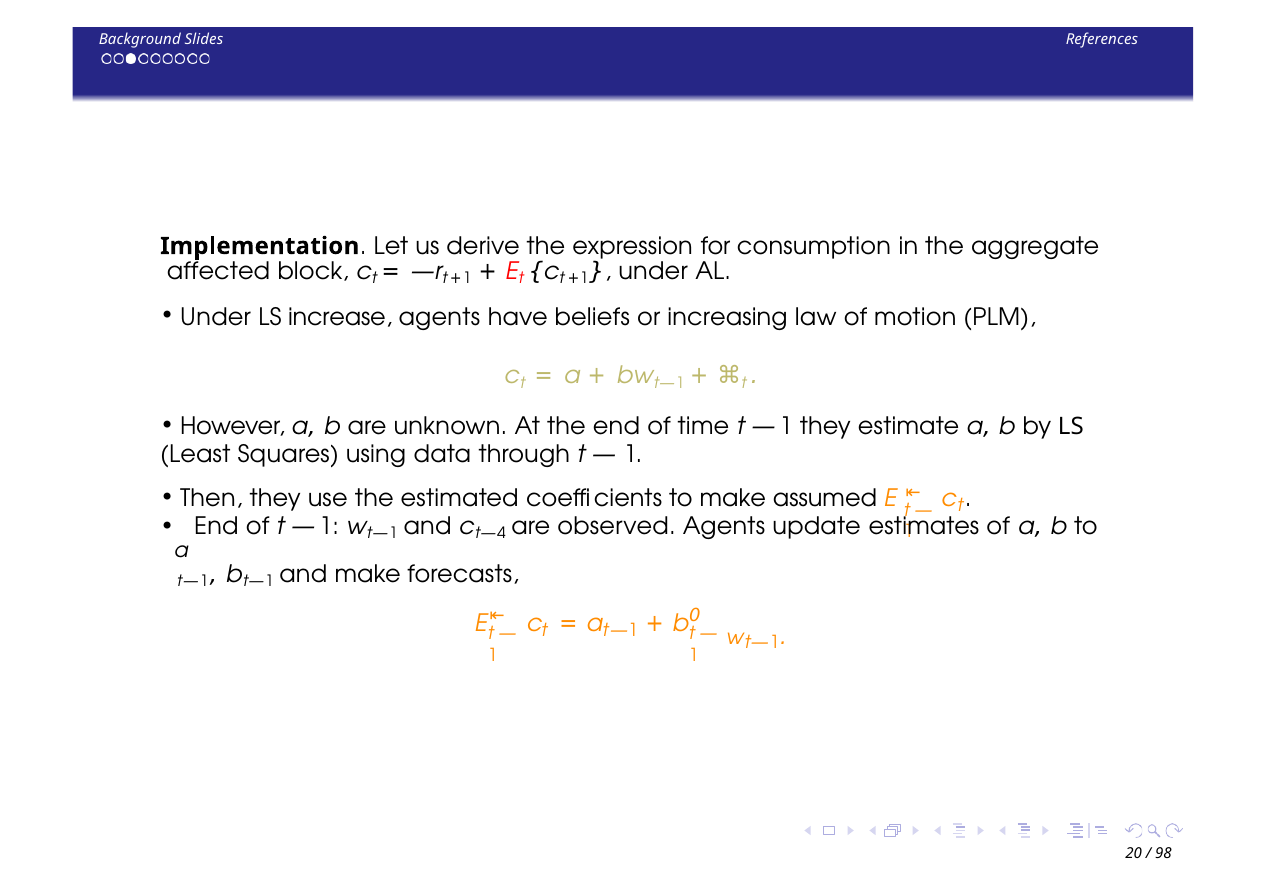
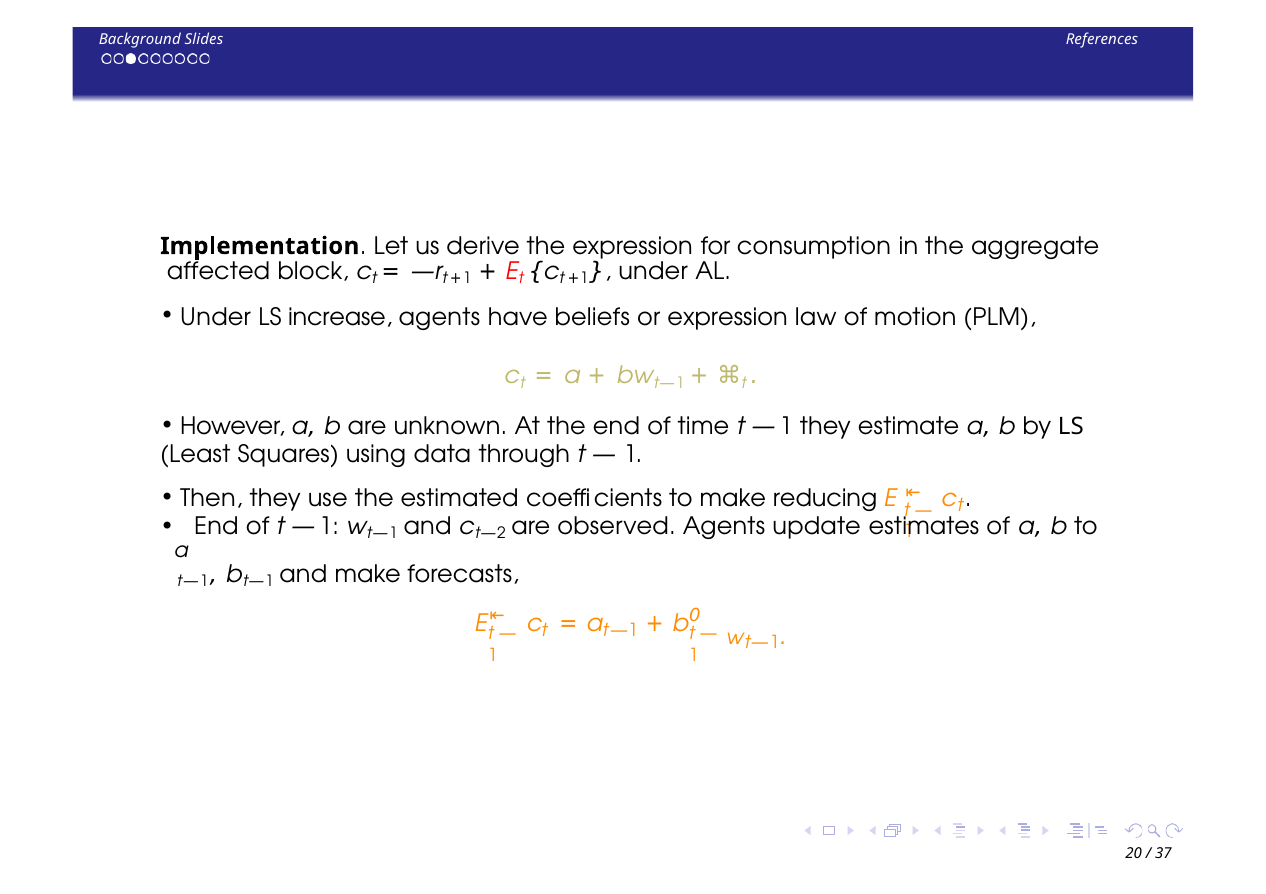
or increasing: increasing -> expression
assumed: assumed -> reducing
4: 4 -> 2
98: 98 -> 37
